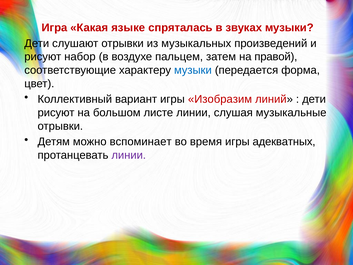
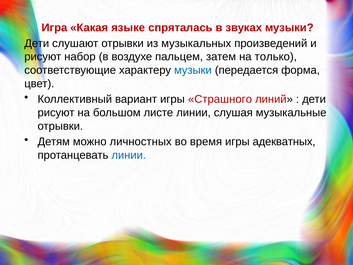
правой: правой -> только
Изобразим: Изобразим -> Страшного
вспоминает: вспоминает -> личностных
линии at (129, 155) colour: purple -> blue
